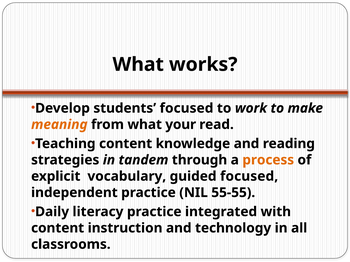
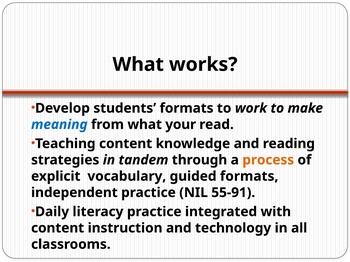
students focused: focused -> formats
meaning colour: orange -> blue
guided focused: focused -> formats
55-55: 55-55 -> 55-91
